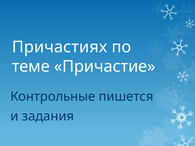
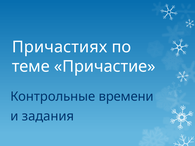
пишется: пишется -> времени
